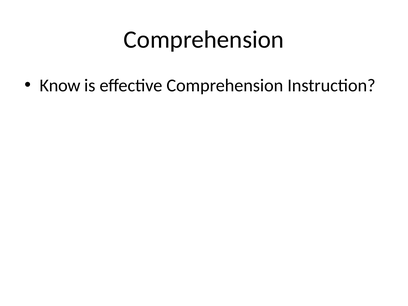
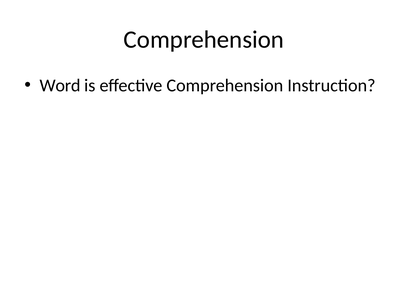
Know: Know -> Word
